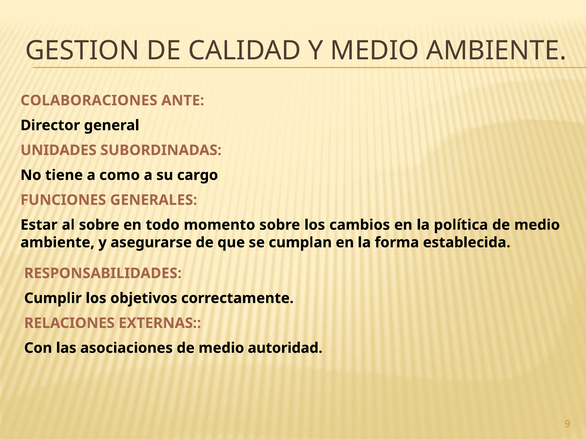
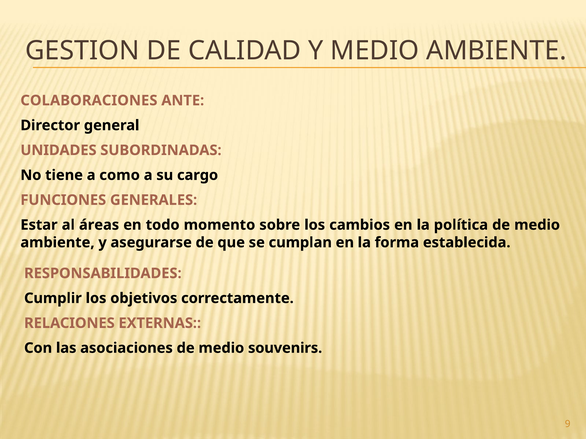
al sobre: sobre -> áreas
autoridad: autoridad -> souvenirs
